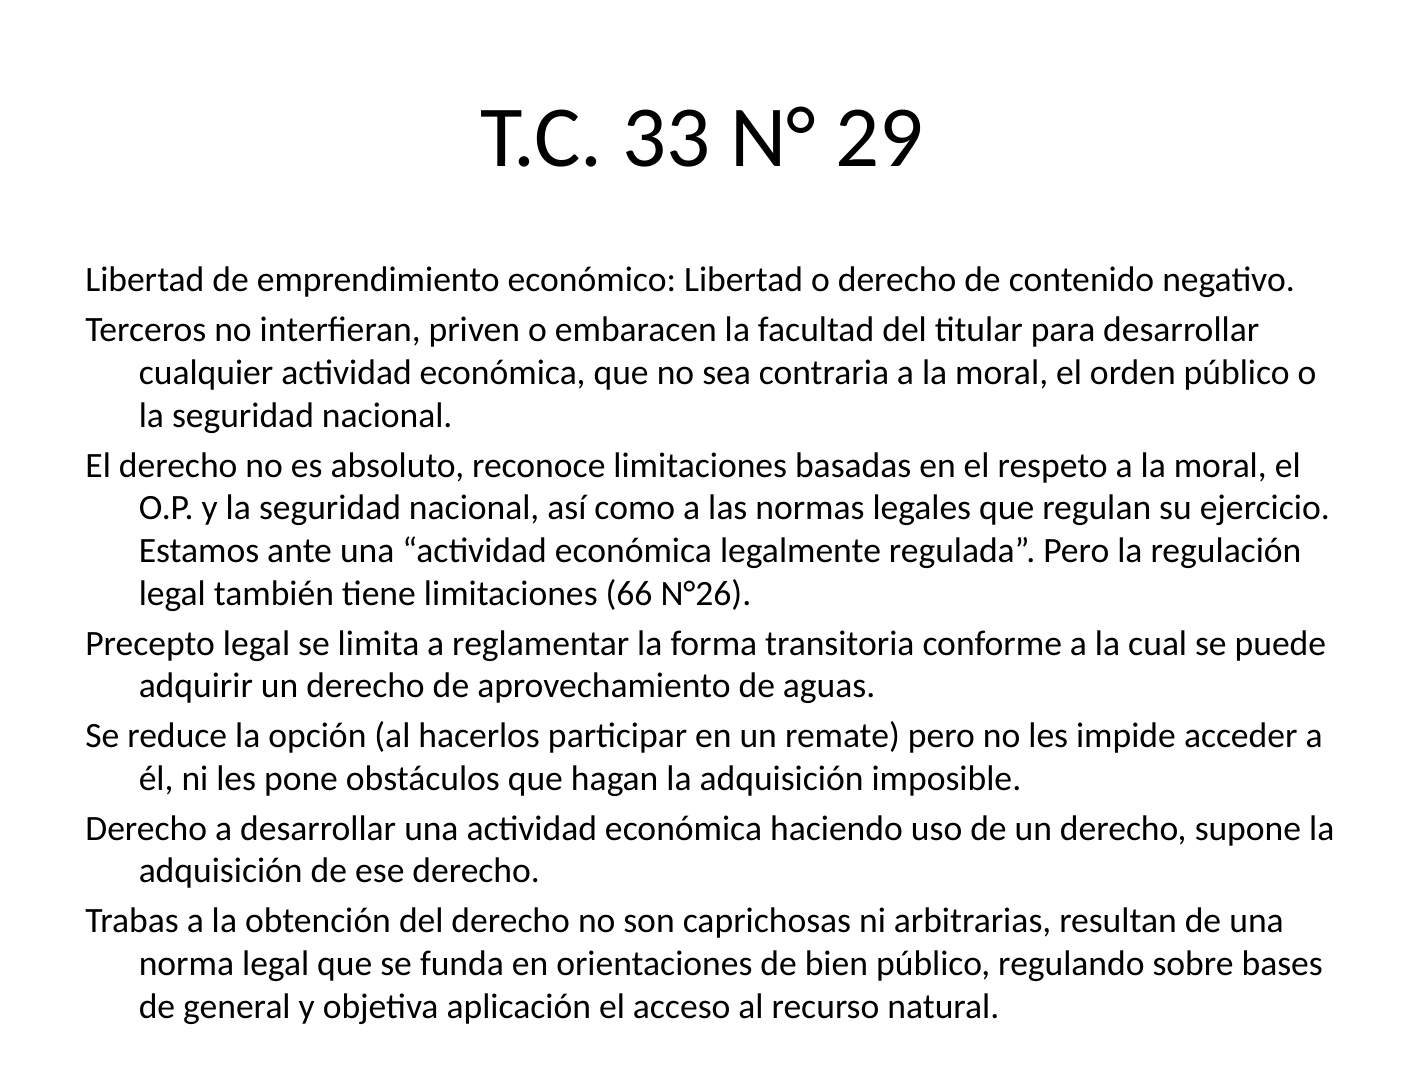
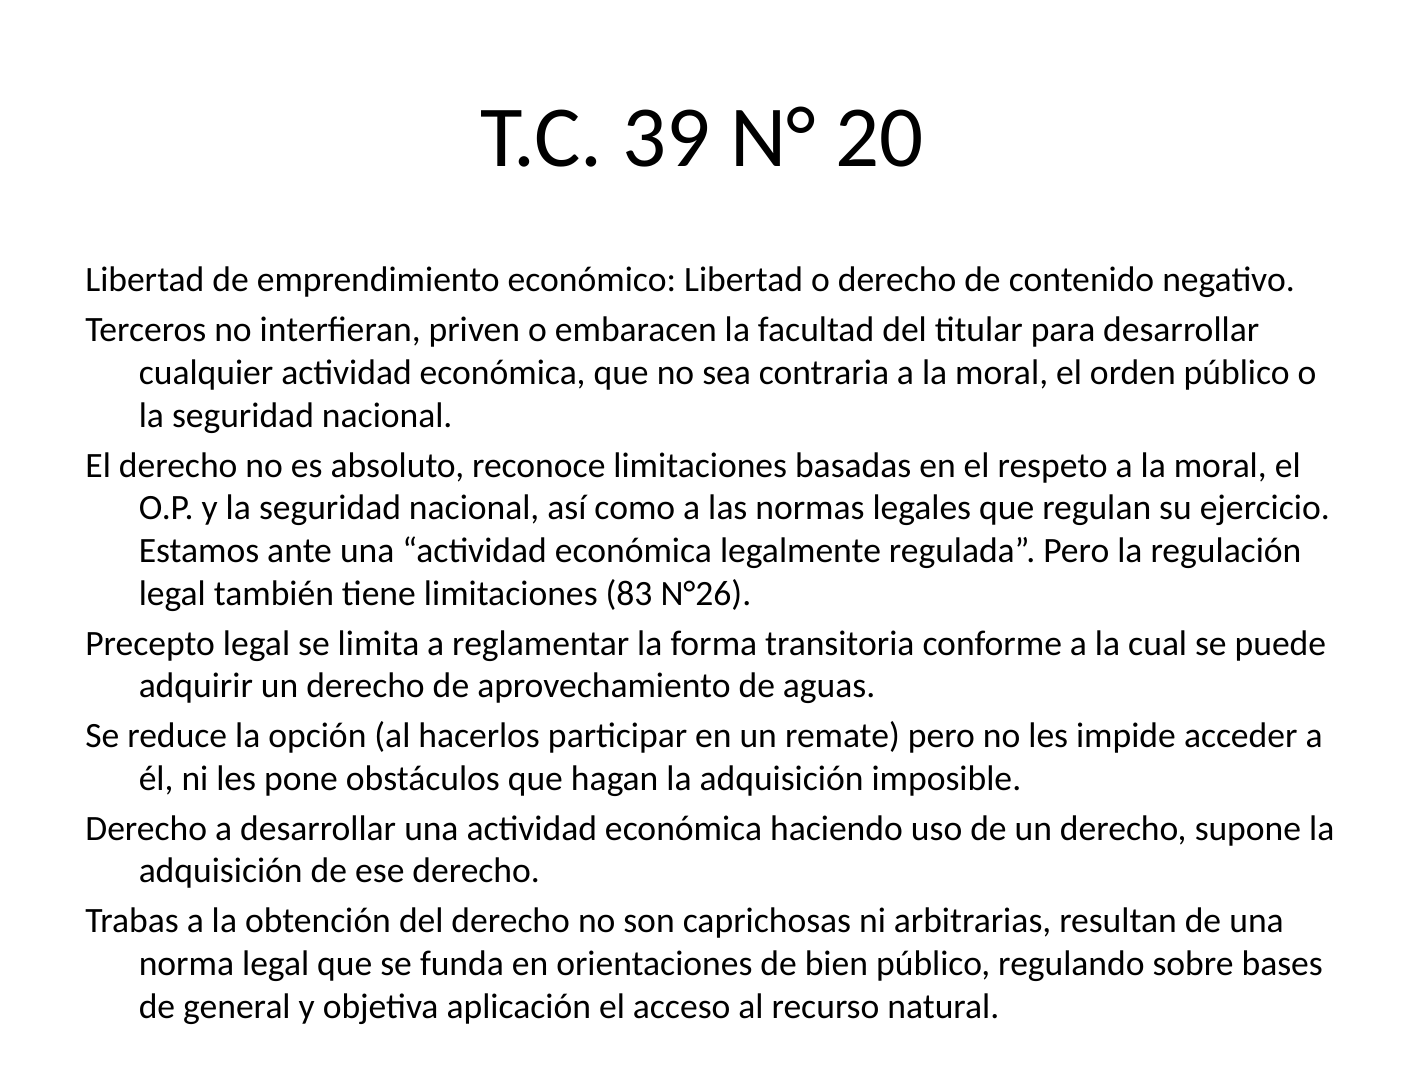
33: 33 -> 39
29: 29 -> 20
66: 66 -> 83
